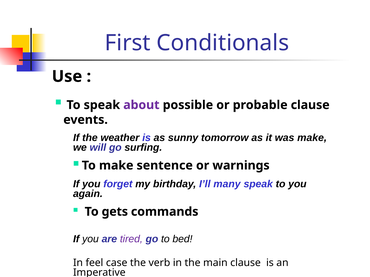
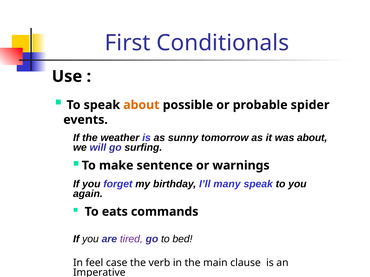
about at (141, 105) colour: purple -> orange
probable clause: clause -> spider
was make: make -> about
gets: gets -> eats
